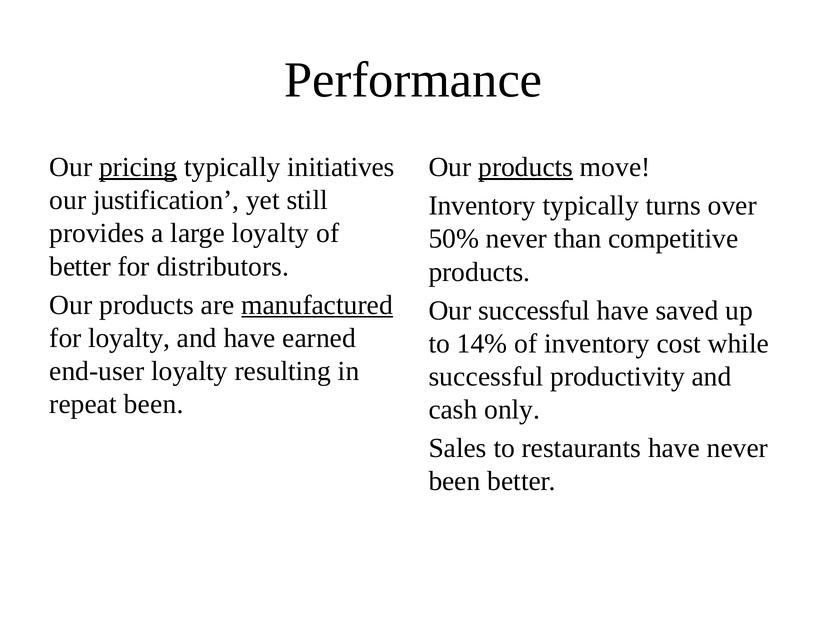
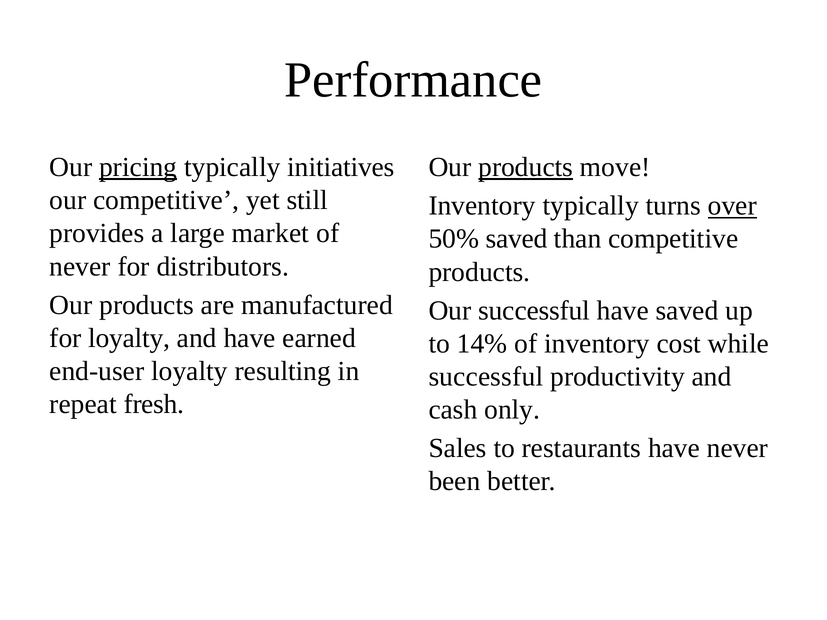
our justification: justification -> competitive
over underline: none -> present
large loyalty: loyalty -> market
50% never: never -> saved
better at (80, 267): better -> never
manufactured underline: present -> none
repeat been: been -> fresh
